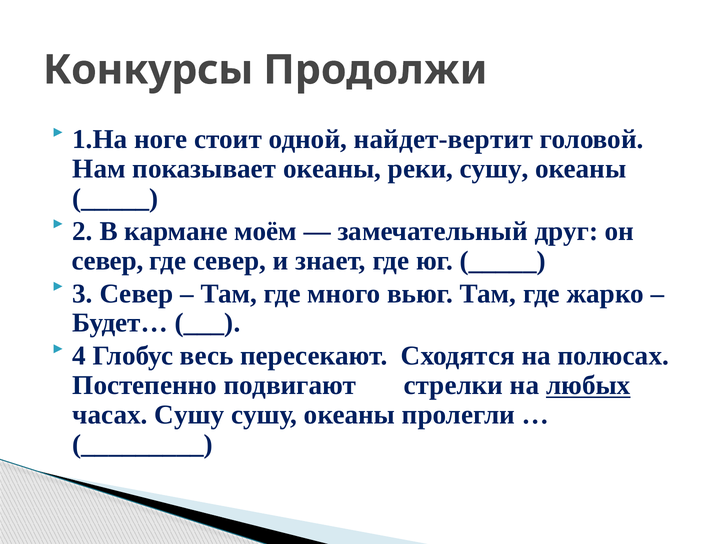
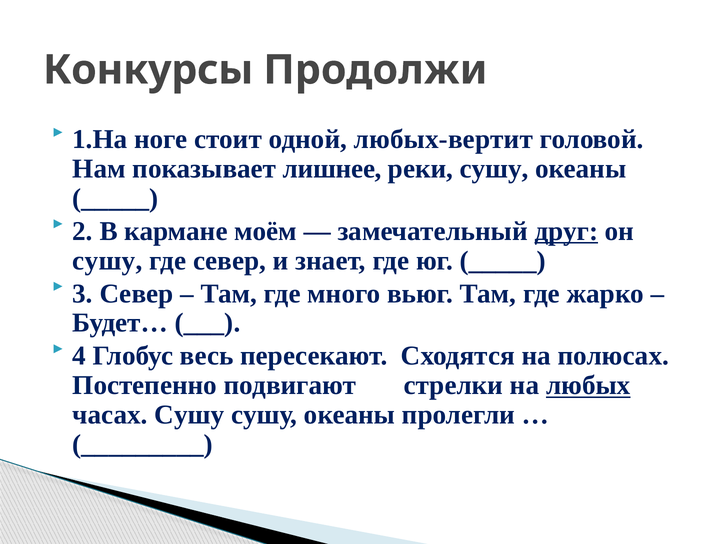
найдет-вертит: найдет-вертит -> любых-вертит
показывает океаны: океаны -> лишнее
друг underline: none -> present
север at (108, 260): север -> сушу
